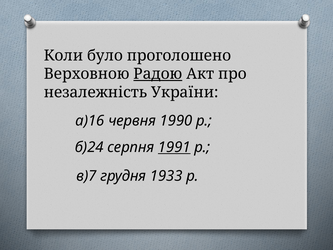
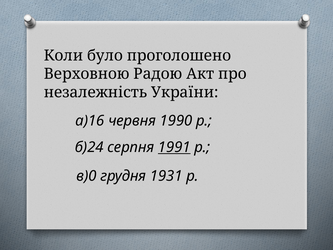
Радою underline: present -> none
в)7: в)7 -> в)0
1933: 1933 -> 1931
